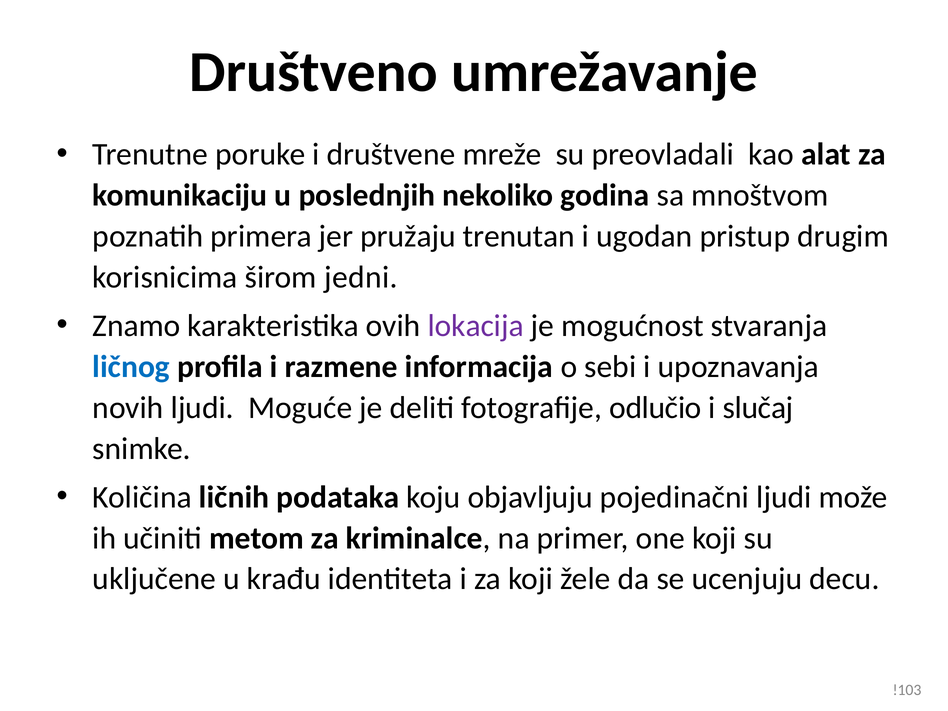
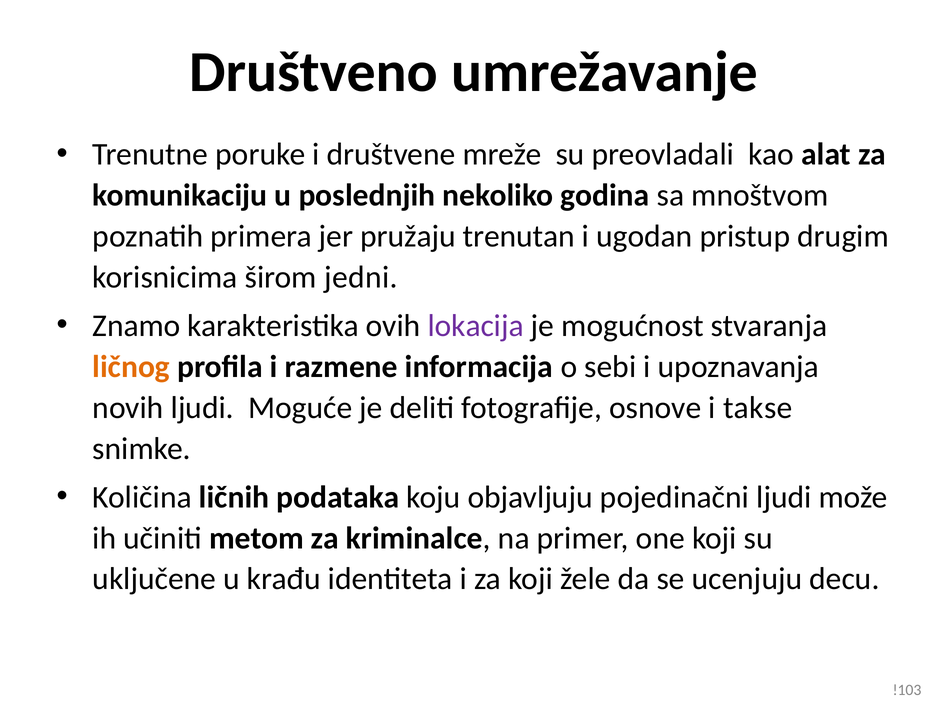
ličnog colour: blue -> orange
odlučio: odlučio -> osnove
slučaj: slučaj -> takse
